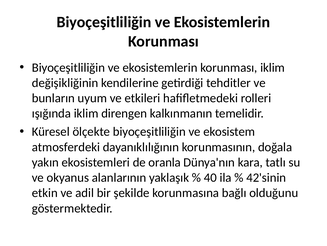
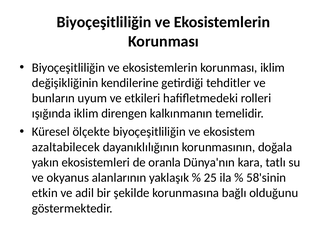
atmosferdeki: atmosferdeki -> azaltabilecek
40: 40 -> 25
42'sinin: 42'sinin -> 58'sinin
